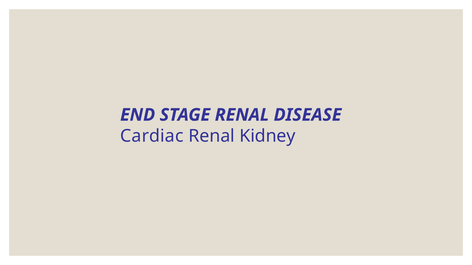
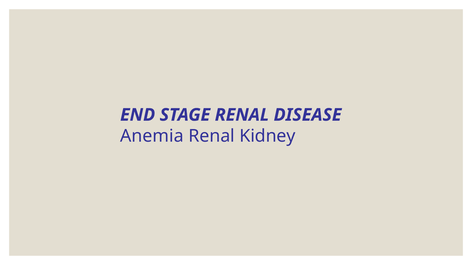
Cardiac: Cardiac -> Anemia
